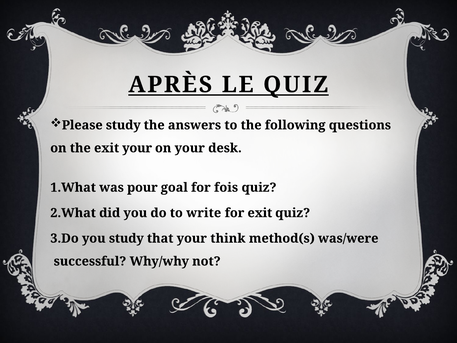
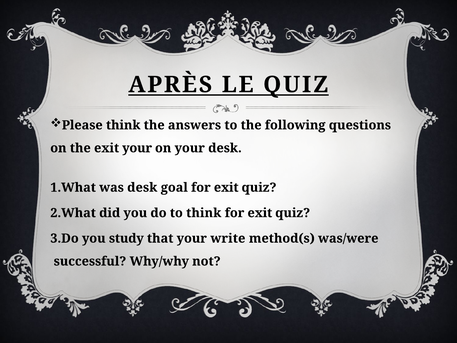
Please study: study -> think
was pour: pour -> desk
goal for fois: fois -> exit
to write: write -> think
think: think -> write
